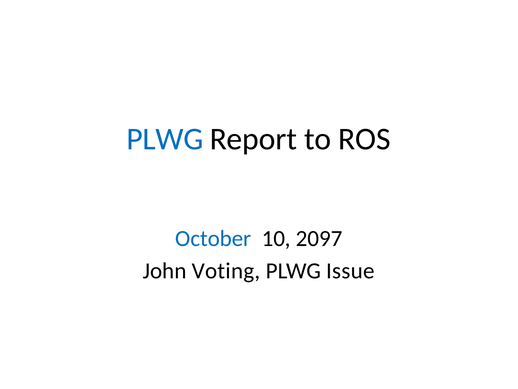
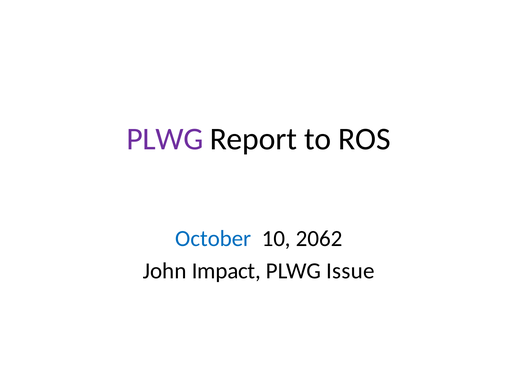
PLWG at (165, 139) colour: blue -> purple
2097: 2097 -> 2062
Voting: Voting -> Impact
